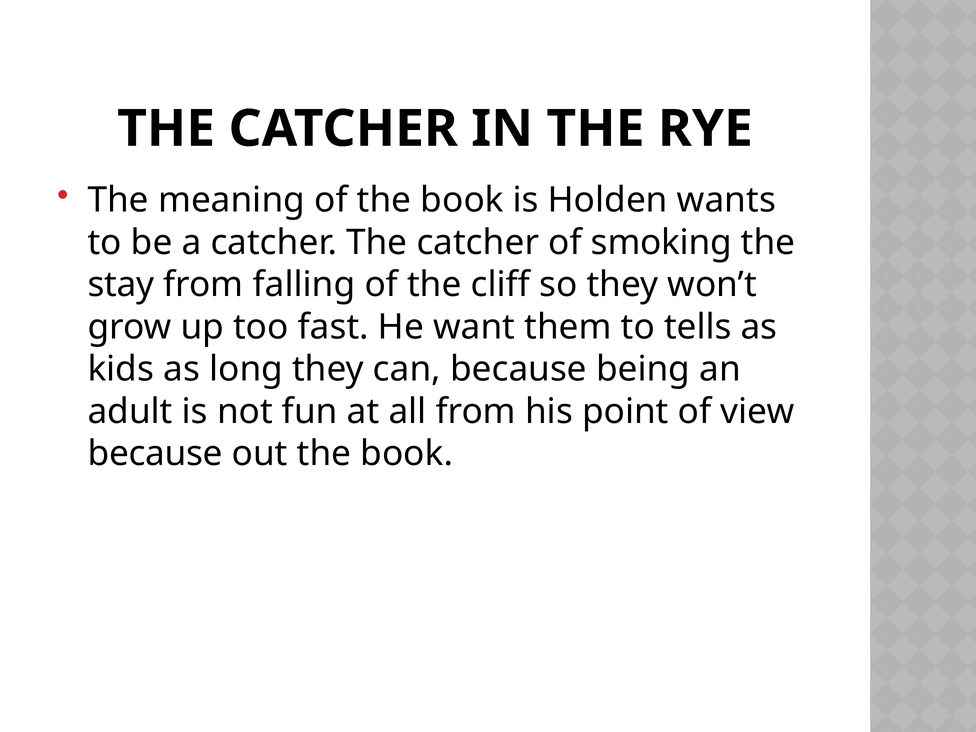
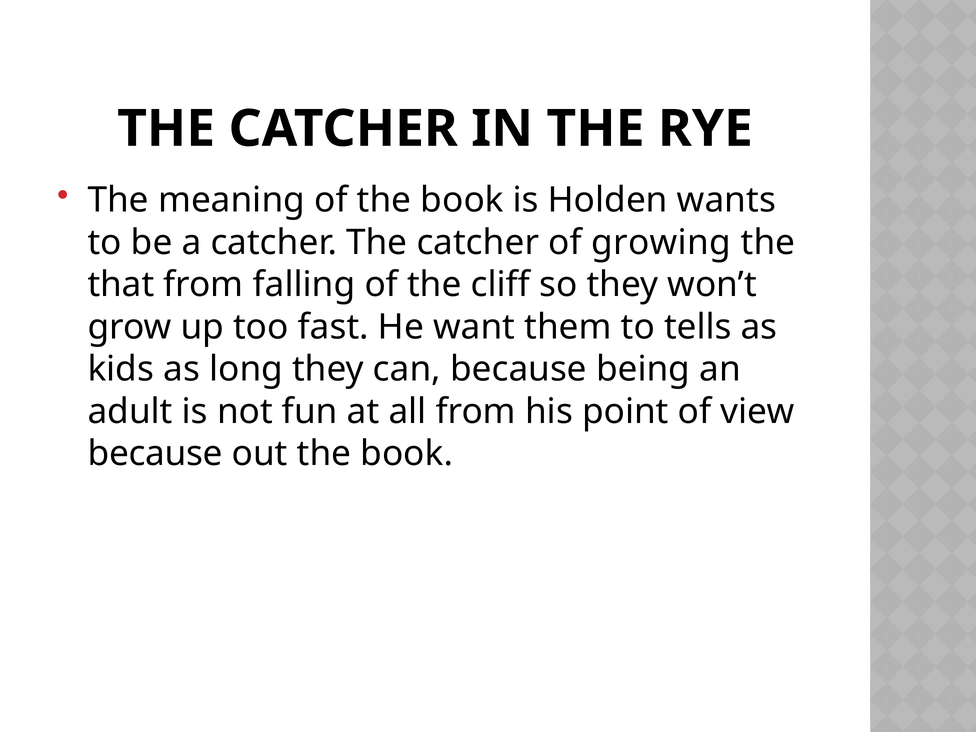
smoking: smoking -> growing
stay: stay -> that
